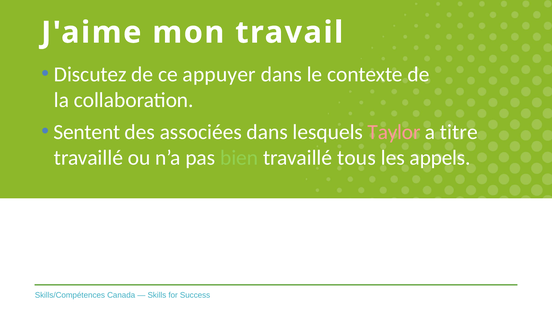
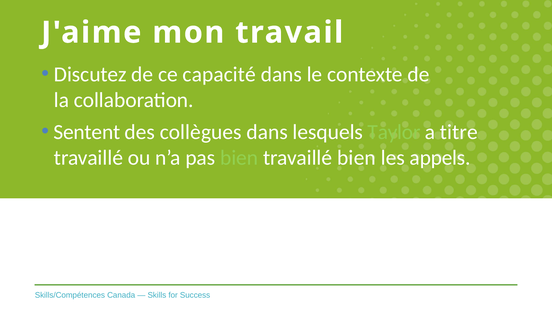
appuyer: appuyer -> capacité
associées: associées -> collègues
Taylor colour: pink -> light green
travaillé tous: tous -> bien
